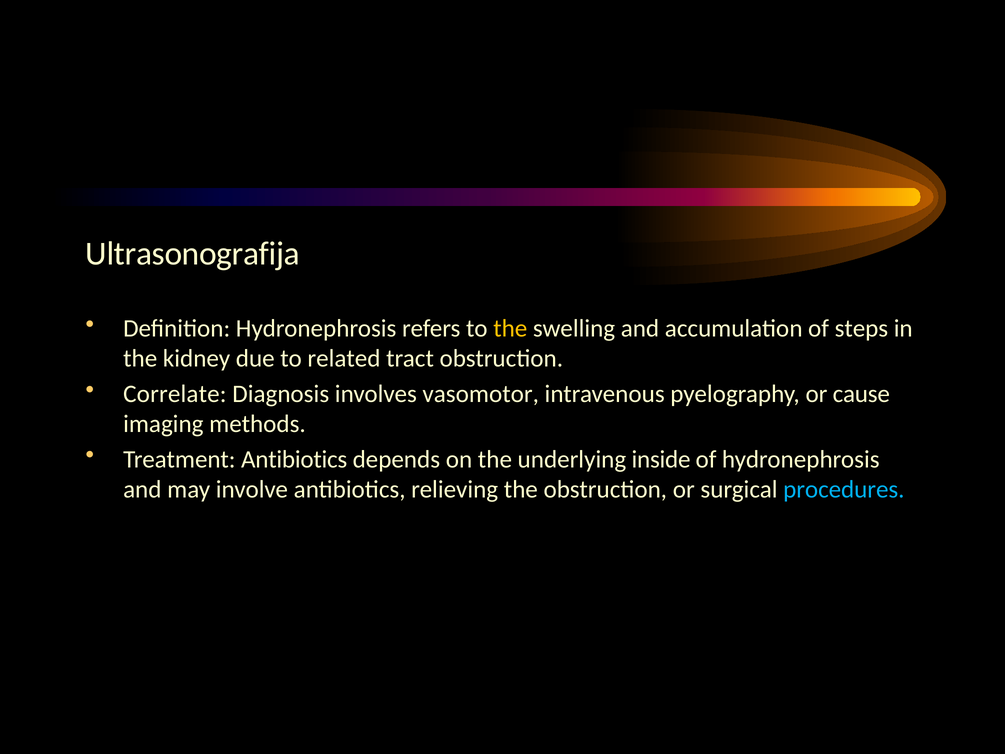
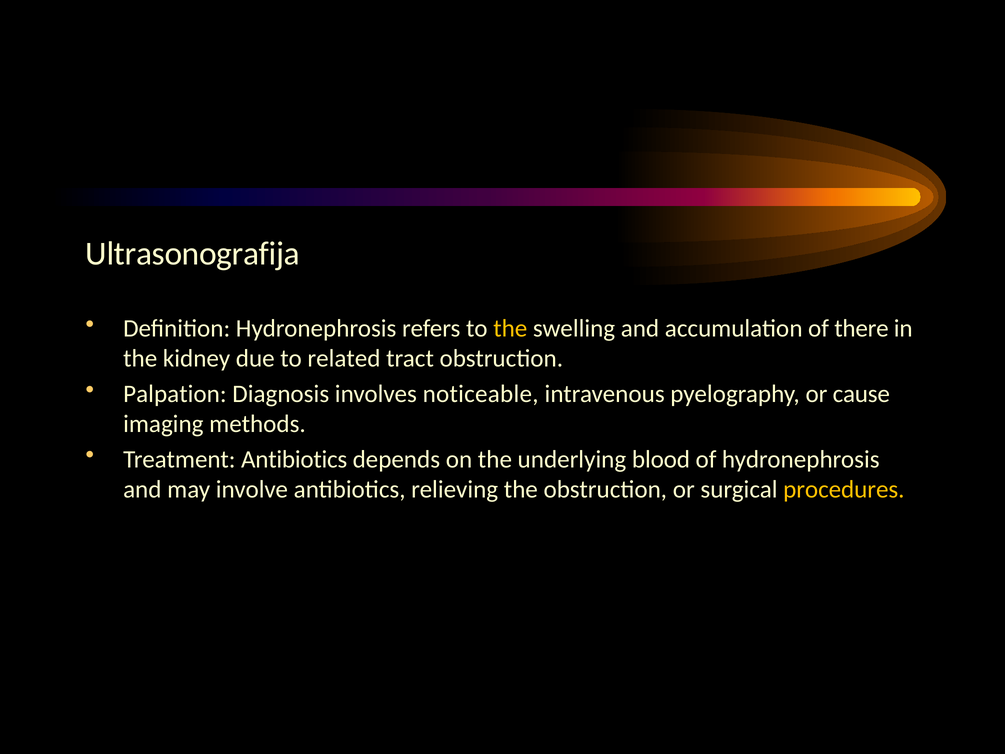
steps: steps -> there
Correlate: Correlate -> Palpation
vasomotor: vasomotor -> noticeable
inside: inside -> blood
procedures colour: light blue -> yellow
